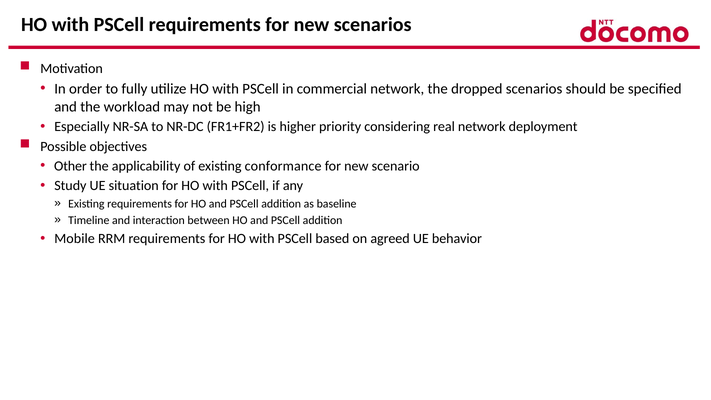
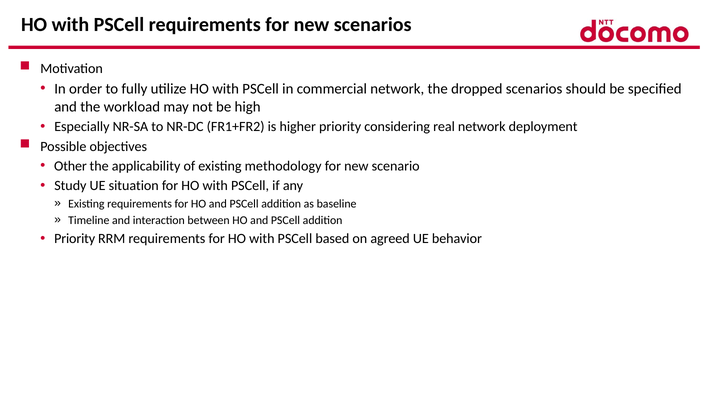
conformance: conformance -> methodology
Mobile at (75, 239): Mobile -> Priority
